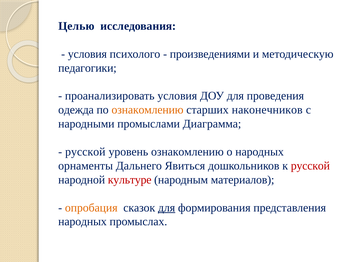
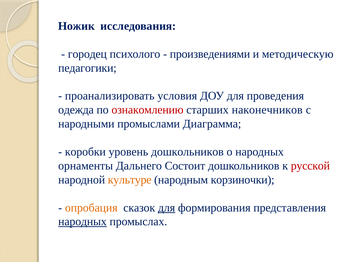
Целью: Целью -> Ножик
условия at (87, 54): условия -> городец
ознакомлению at (148, 110) colour: orange -> red
русской at (85, 152): русской -> коробки
уровень ознакомлению: ознакомлению -> дошкольников
Явиться: Явиться -> Состоит
культуре colour: red -> orange
материалов: материалов -> корзиночки
народных at (82, 221) underline: none -> present
